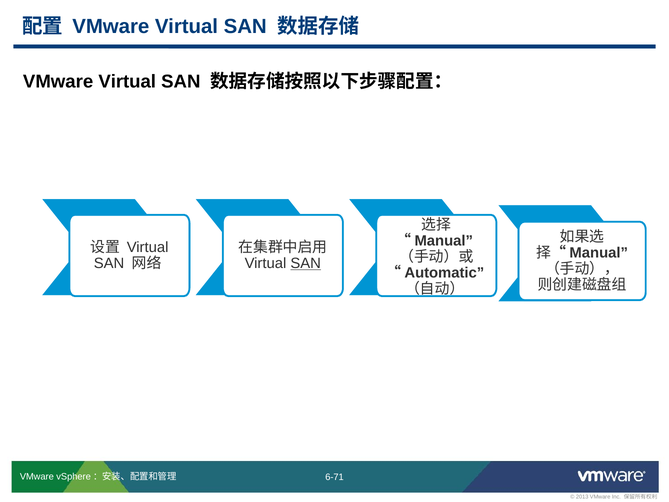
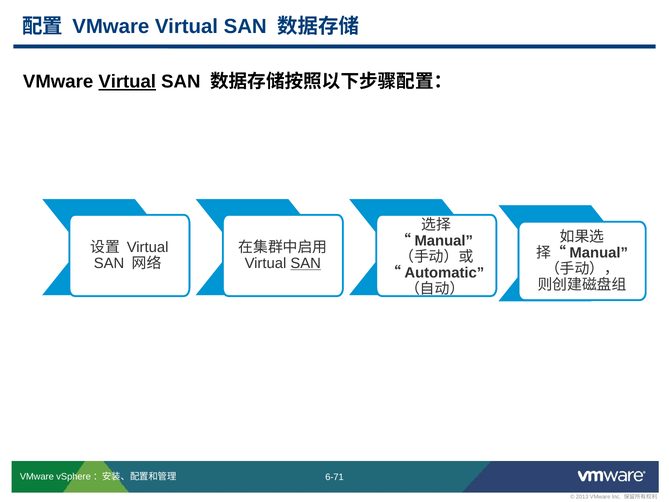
Virtual at (127, 82) underline: none -> present
